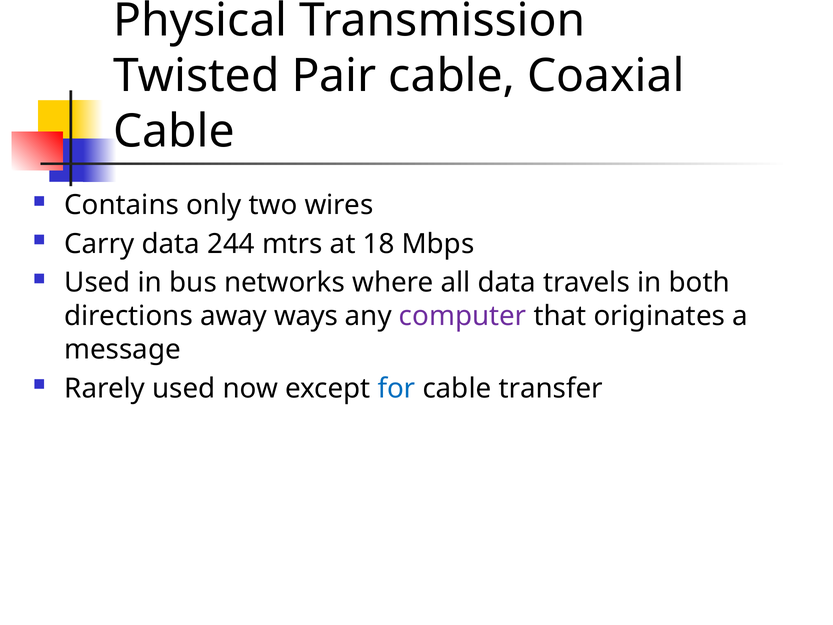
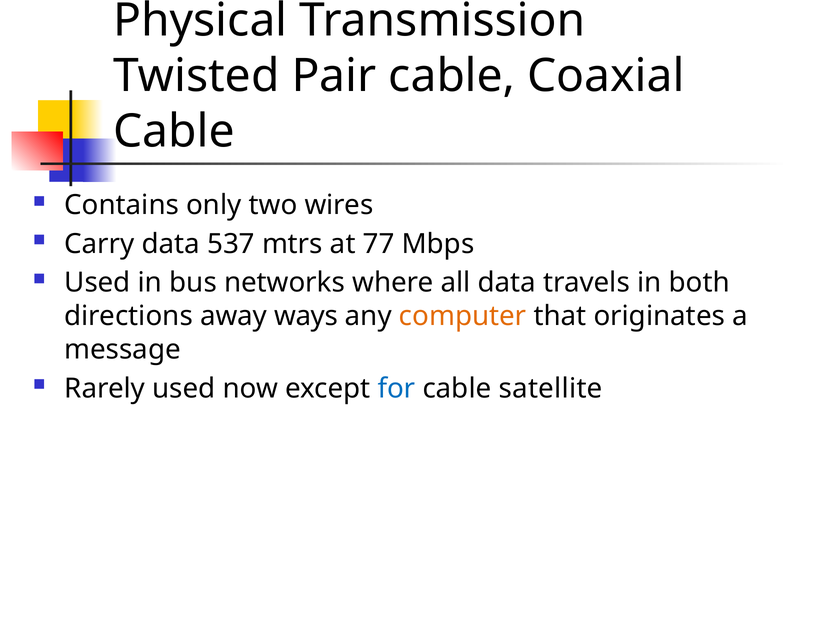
244: 244 -> 537
18: 18 -> 77
computer colour: purple -> orange
transfer: transfer -> satellite
